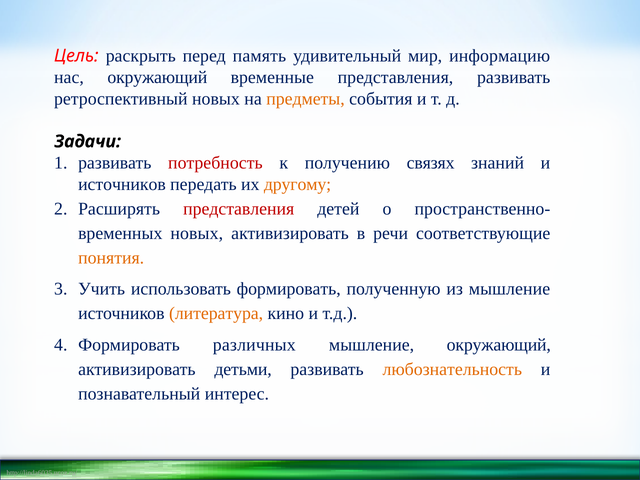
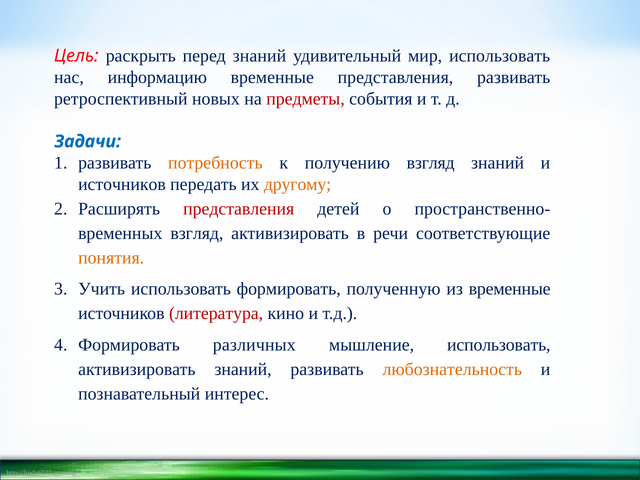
перед память: память -> знаний
мир информацию: информацию -> использовать
нас окружающий: окружающий -> информацию
предметы colour: orange -> red
Задачи colour: black -> blue
потребность colour: red -> orange
получению связях: связях -> взгляд
новых at (197, 233): новых -> взгляд
из мышление: мышление -> временные
литература colour: orange -> red
мышление окружающий: окружающий -> использовать
активизировать детьми: детьми -> знаний
